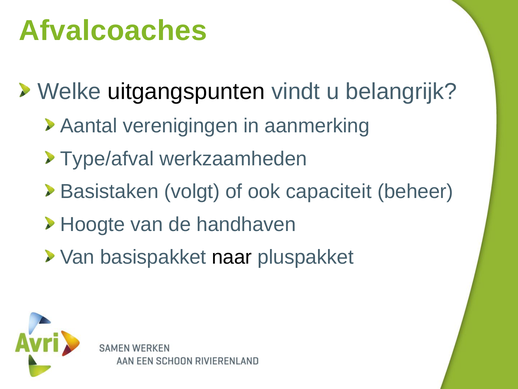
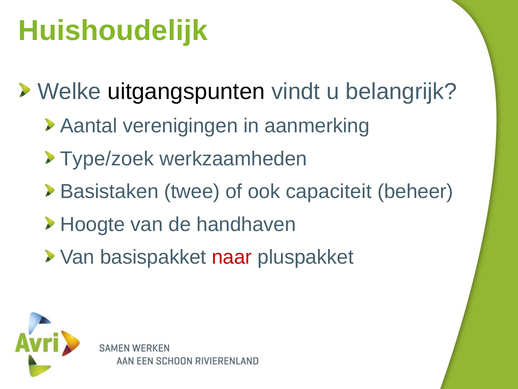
Afvalcoaches: Afvalcoaches -> Huishoudelijk
Type/afval: Type/afval -> Type/zoek
volgt: volgt -> twee
naar colour: black -> red
